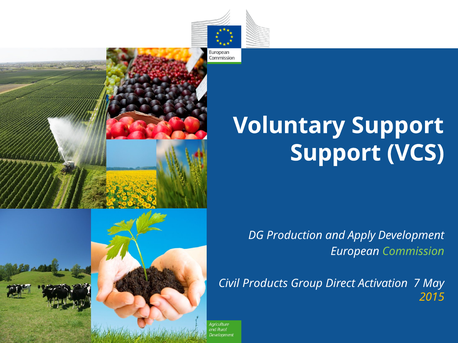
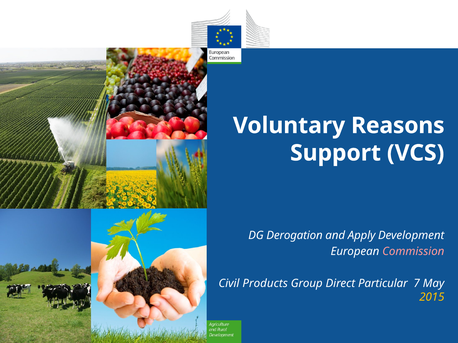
Voluntary Support: Support -> Reasons
Production: Production -> Derogation
Commission colour: light green -> pink
Activation: Activation -> Particular
